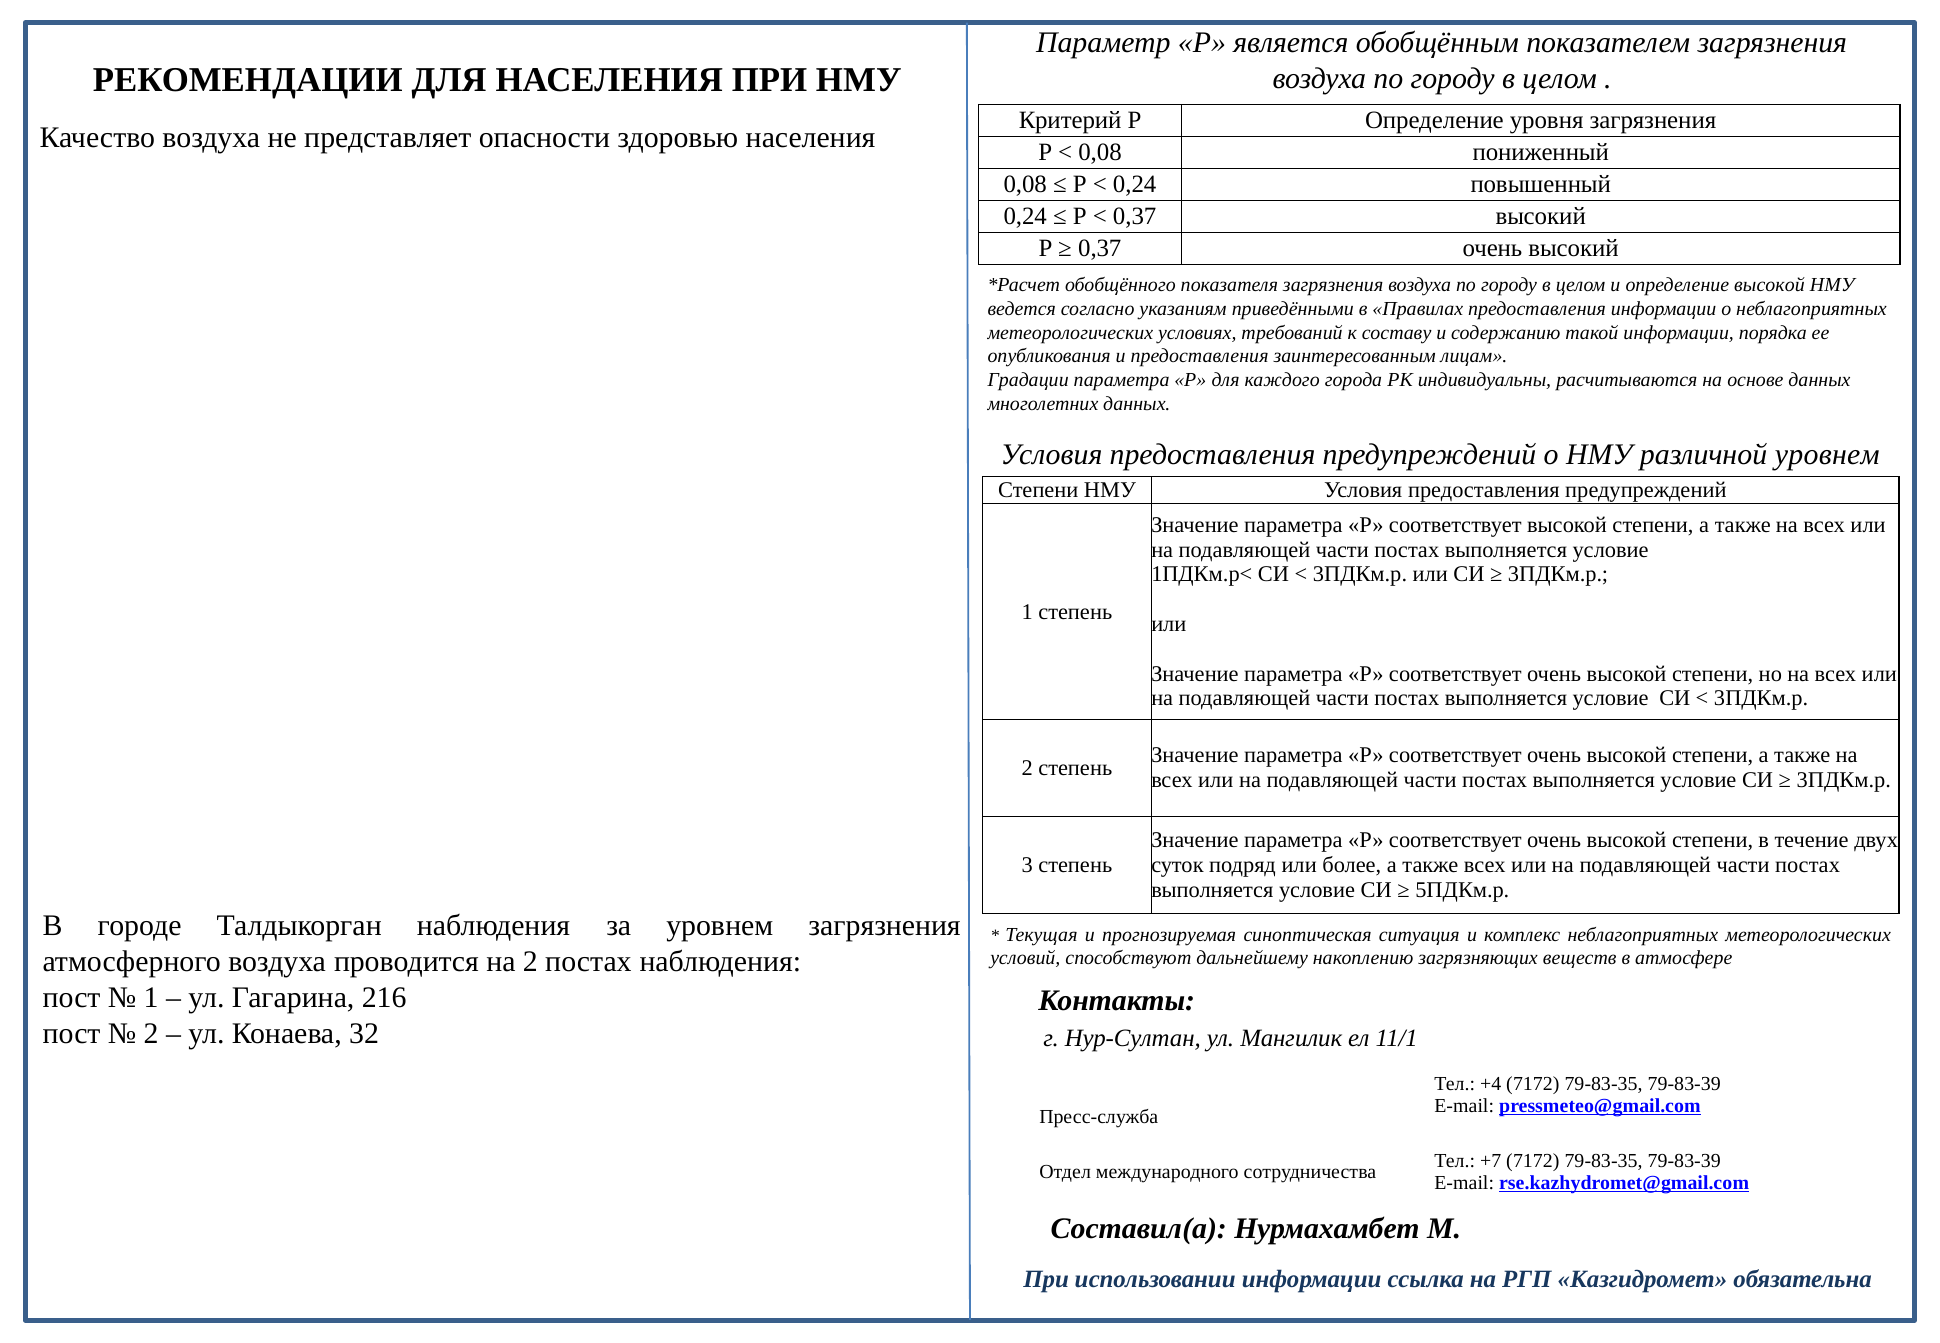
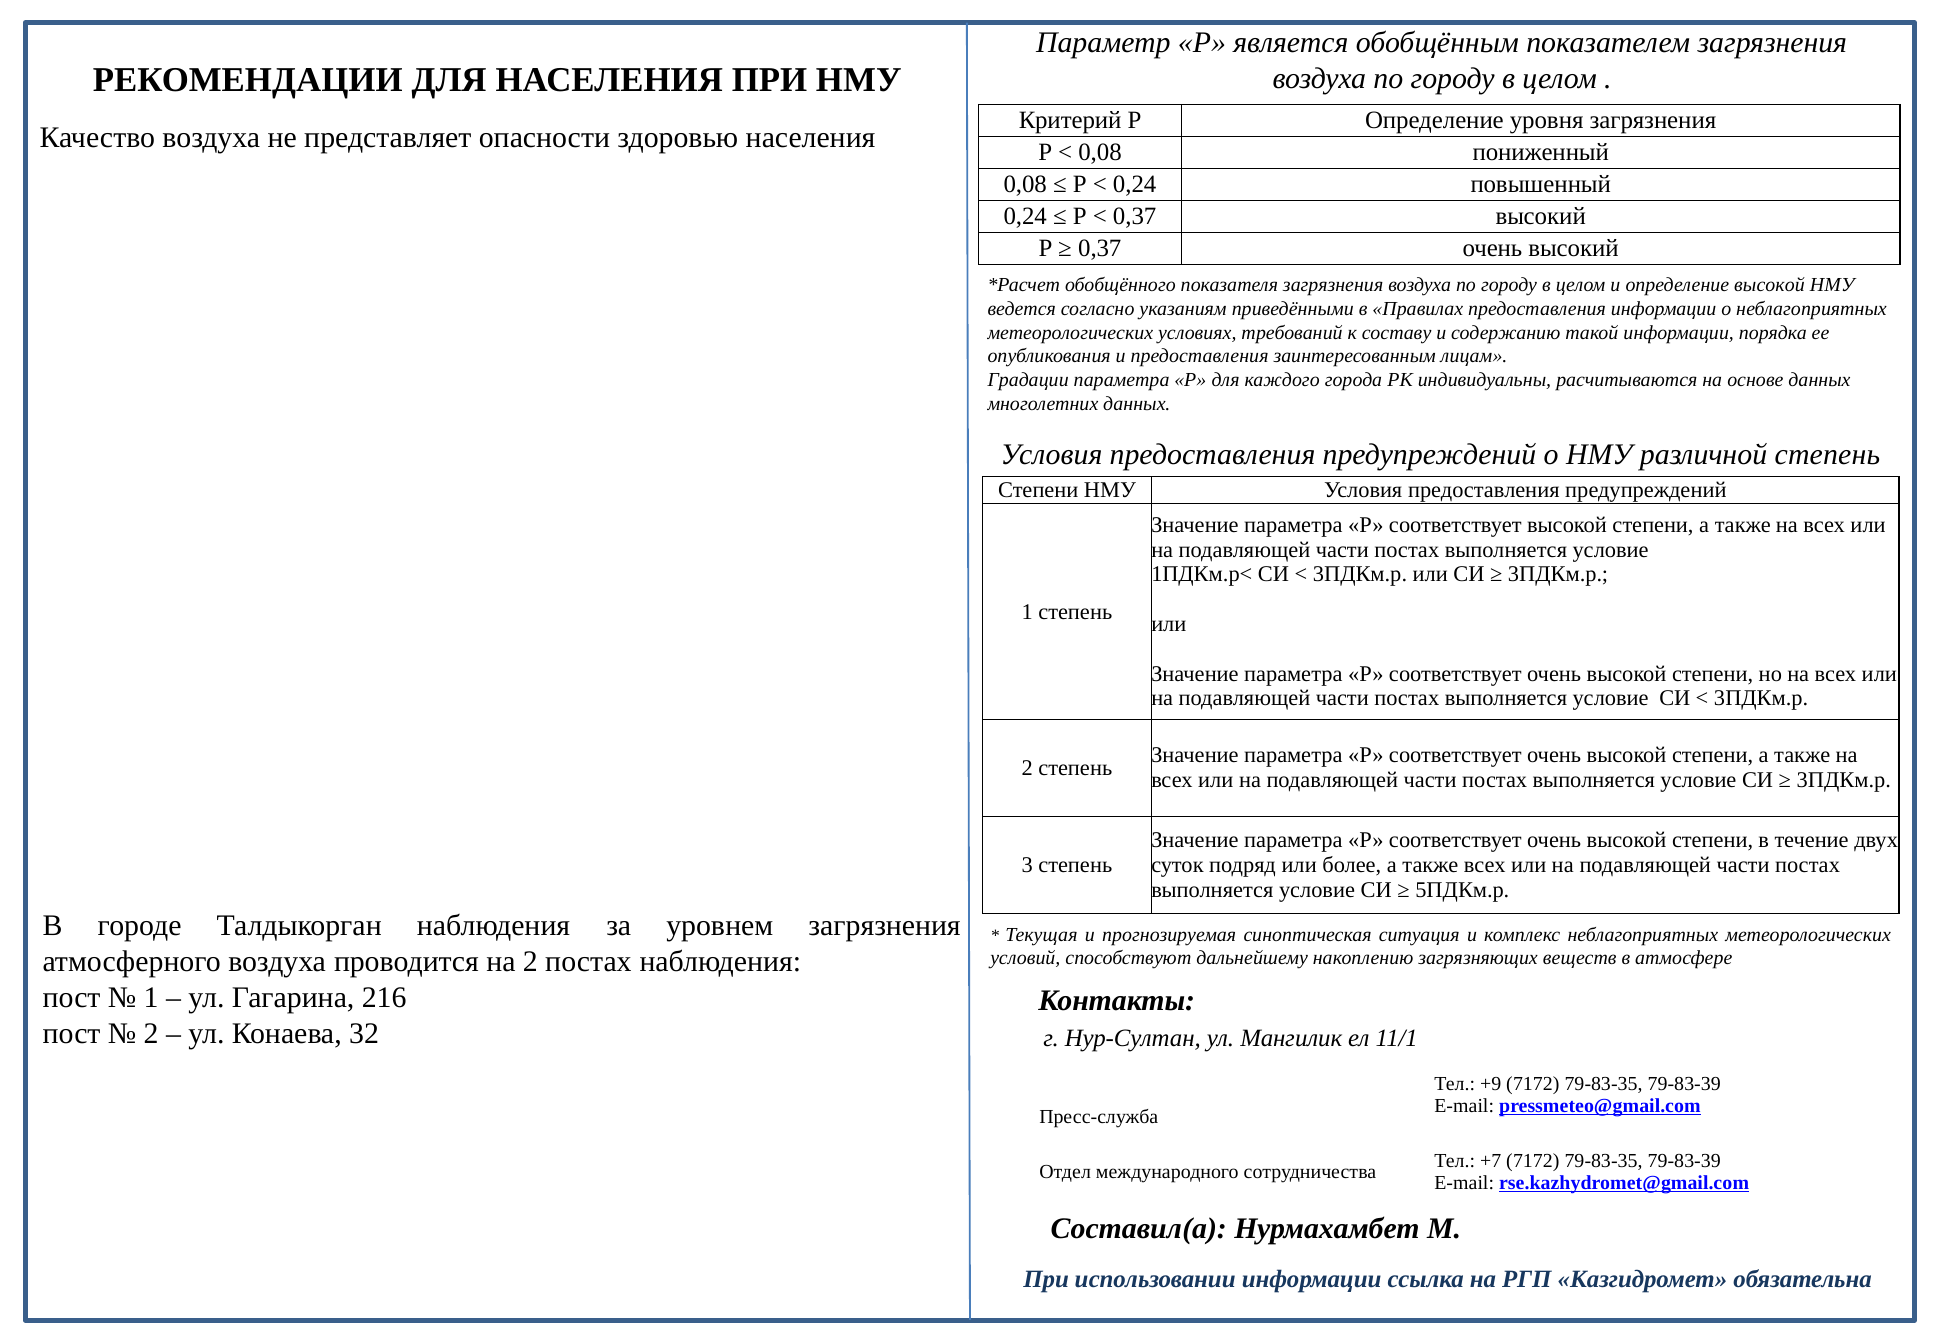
различной уровнем: уровнем -> степень
+4: +4 -> +9
